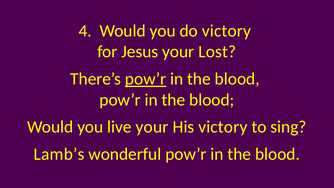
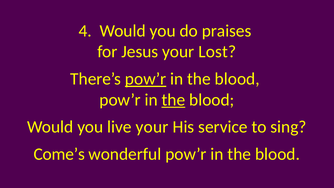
do victory: victory -> praises
the at (173, 100) underline: none -> present
His victory: victory -> service
Lamb’s: Lamb’s -> Come’s
